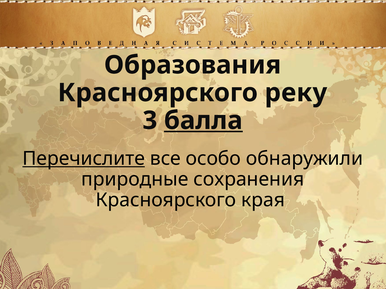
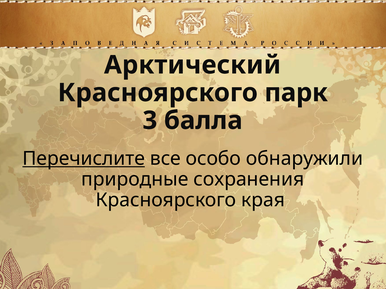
Образования: Образования -> Арктический
реку: реку -> парк
балла underline: present -> none
